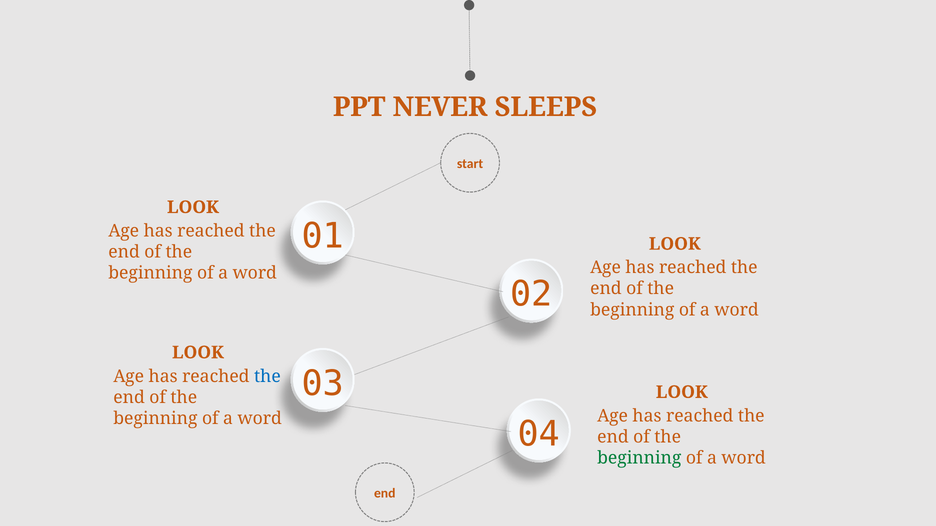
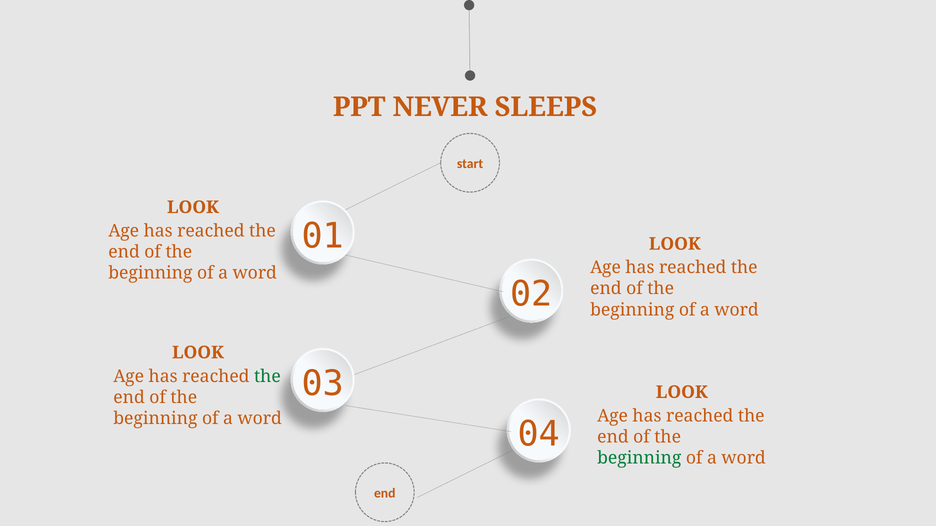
the at (267, 377) colour: blue -> green
